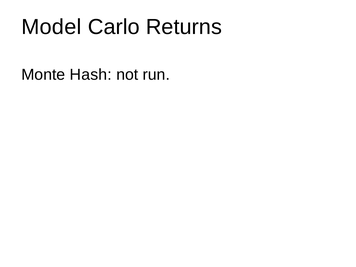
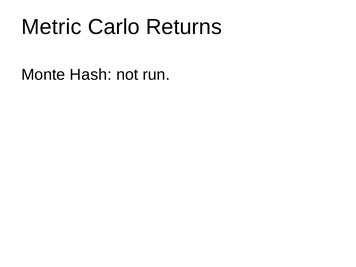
Model: Model -> Metric
